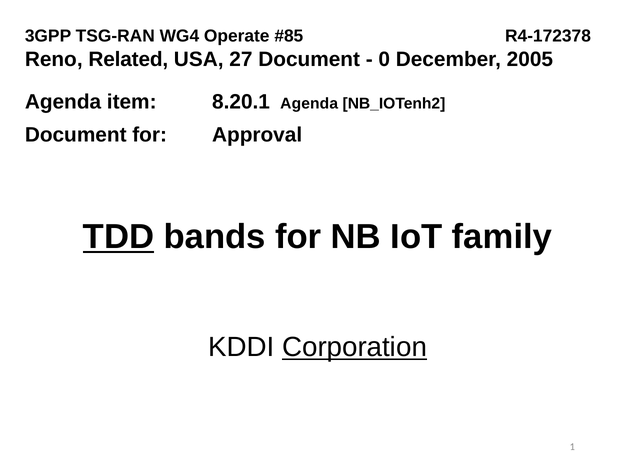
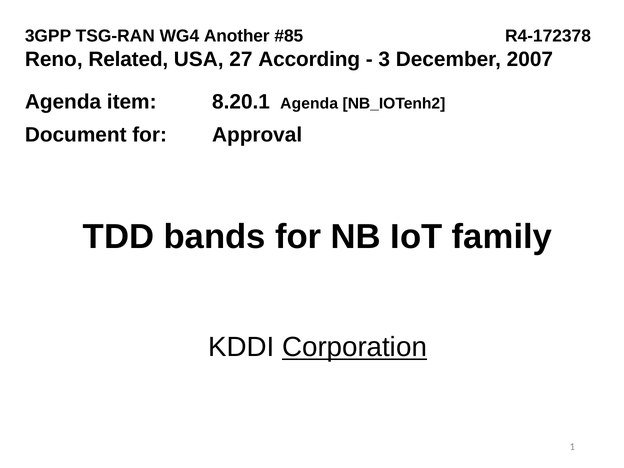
Operate: Operate -> Another
27 Document: Document -> According
0: 0 -> 3
2005: 2005 -> 2007
TDD underline: present -> none
